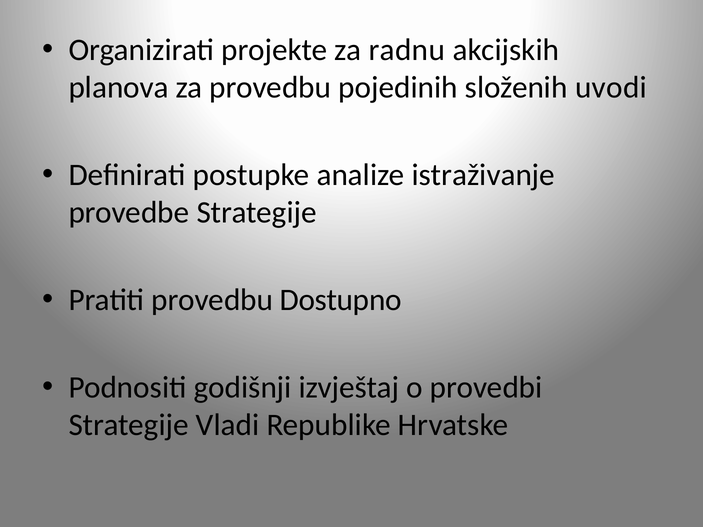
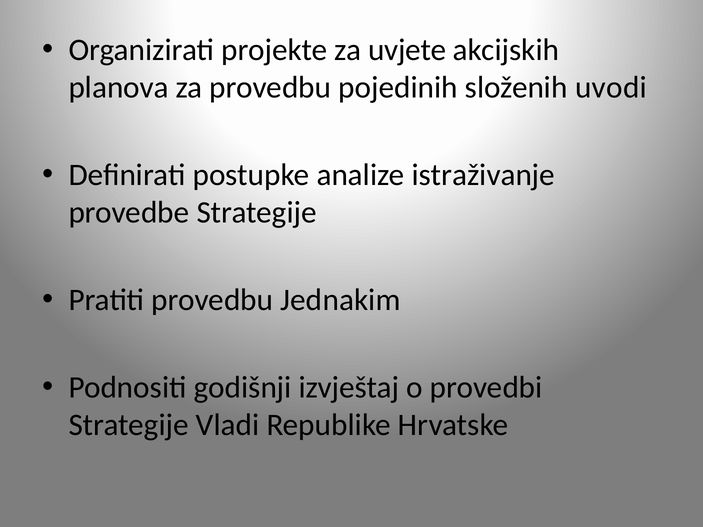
radnu: radnu -> uvjete
Dostupno: Dostupno -> Jednakim
